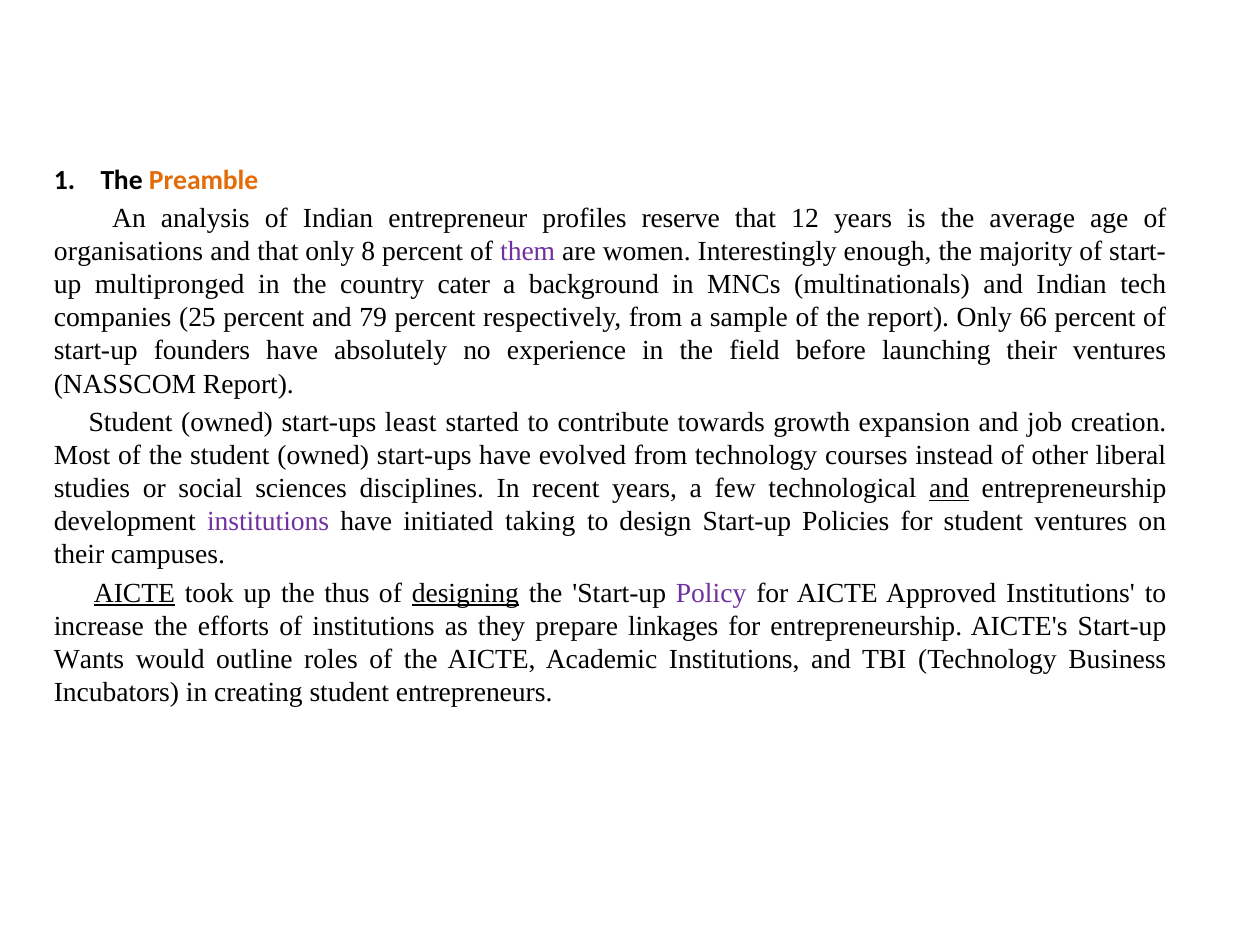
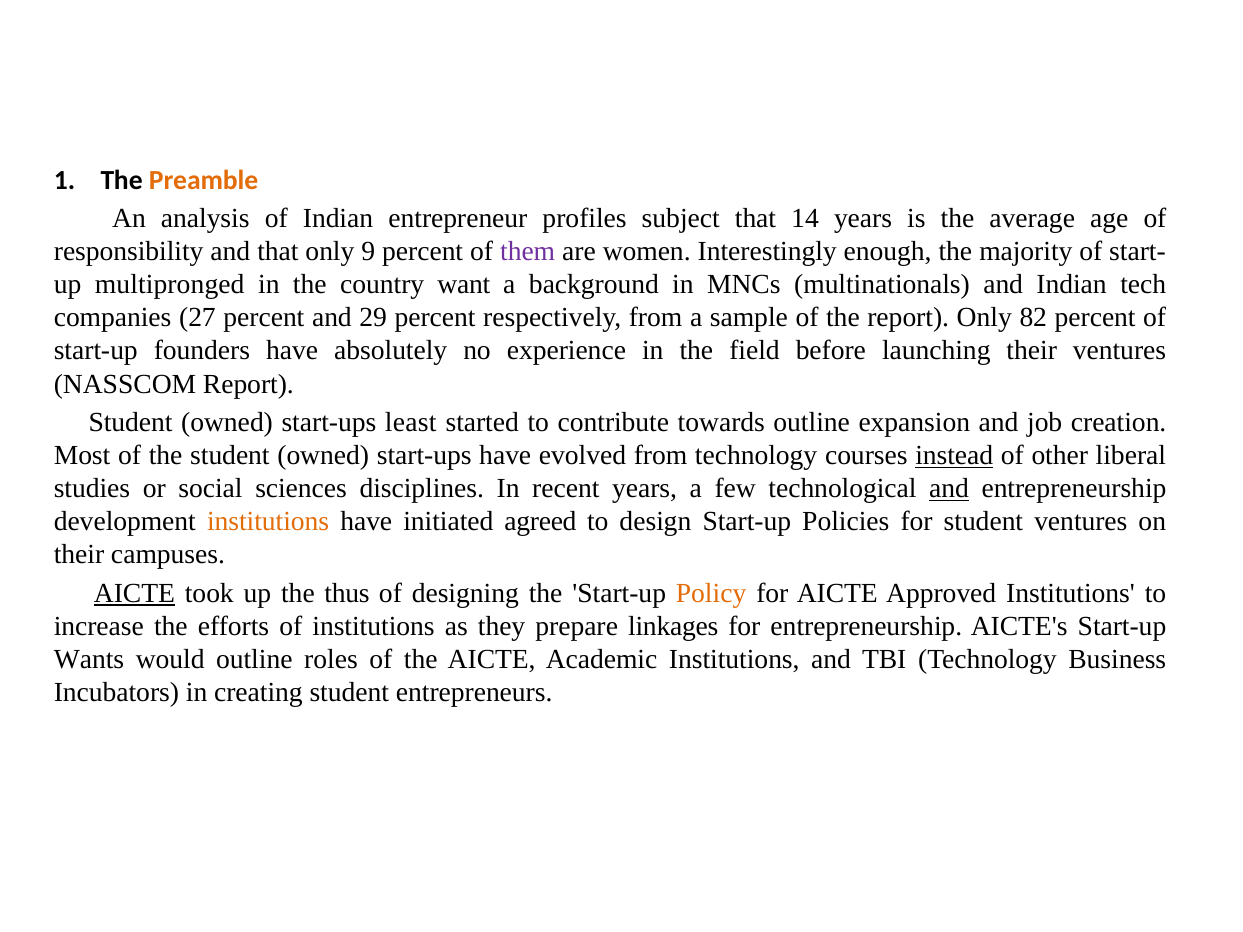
reserve: reserve -> subject
12: 12 -> 14
organisations: organisations -> responsibility
8: 8 -> 9
cater: cater -> want
25: 25 -> 27
79: 79 -> 29
66: 66 -> 82
towards growth: growth -> outline
instead underline: none -> present
institutions at (268, 522) colour: purple -> orange
taking: taking -> agreed
designing underline: present -> none
Policy colour: purple -> orange
